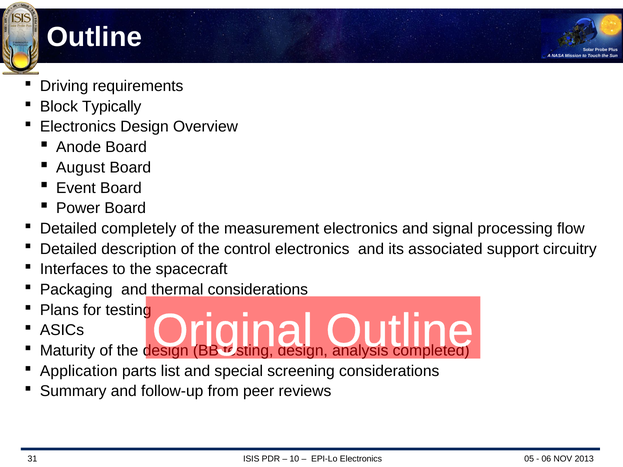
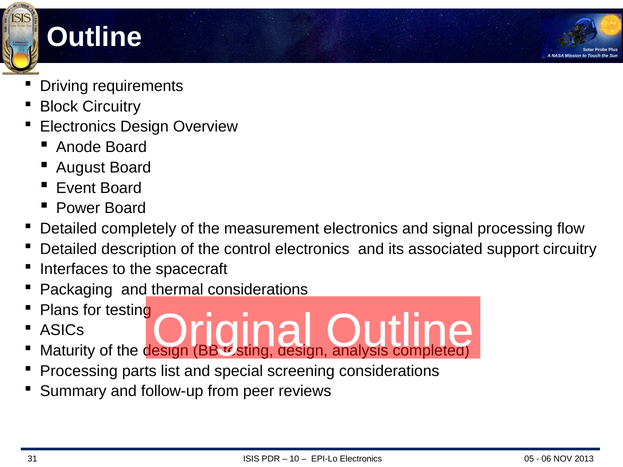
Block Typically: Typically -> Circuitry
Application at (79, 371): Application -> Processing
